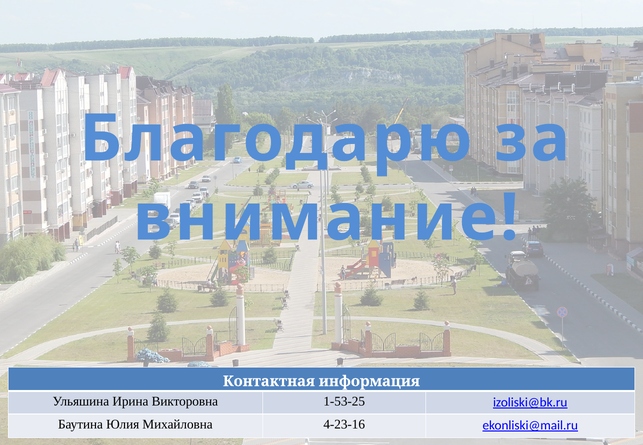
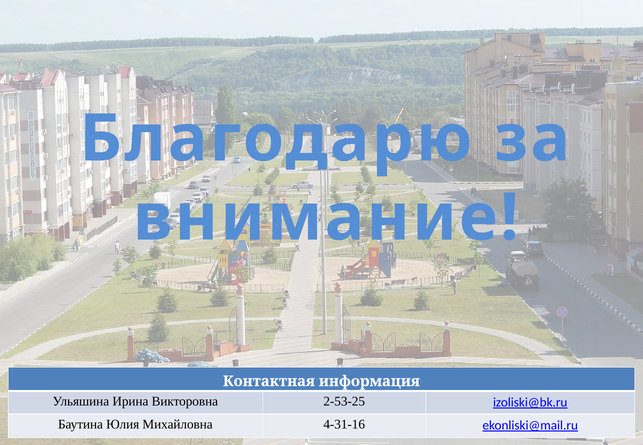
1-53-25: 1-53-25 -> 2-53-25
4-23-16: 4-23-16 -> 4-31-16
